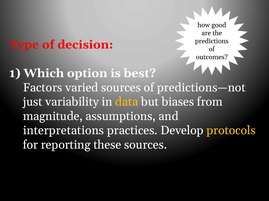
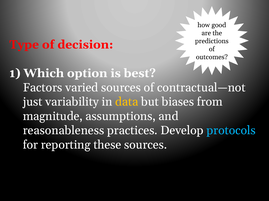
predictions—not: predictions—not -> contractual—not
interpretations: interpretations -> reasonableness
protocols colour: yellow -> light blue
